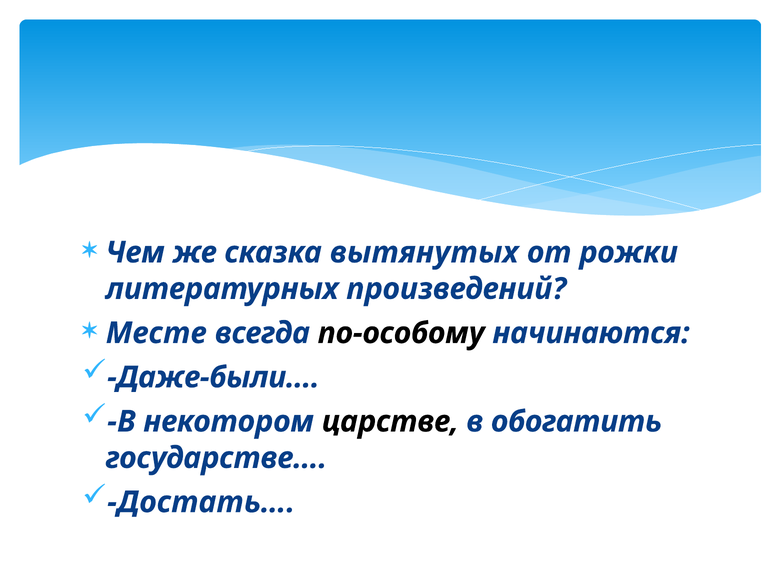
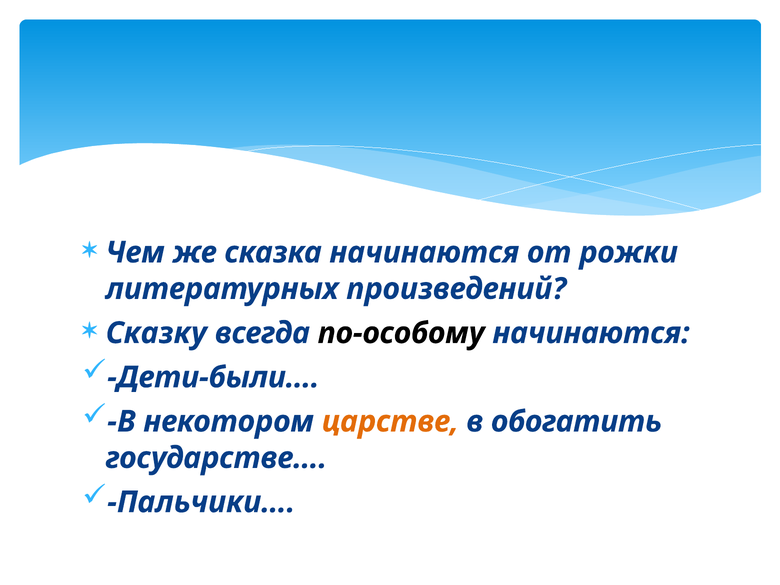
сказка вытянутых: вытянутых -> начинаются
Месте: Месте -> Сказку
Даже-были…: Даже-были… -> Дети-были…
царстве colour: black -> orange
Достать…: Достать… -> Пальчики…
